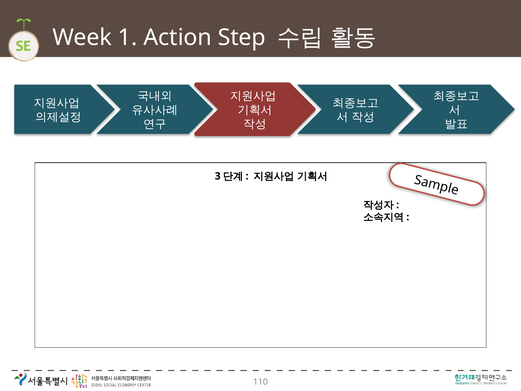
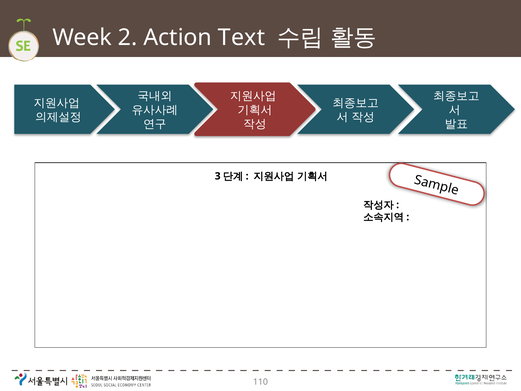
1: 1 -> 2
Step: Step -> Text
